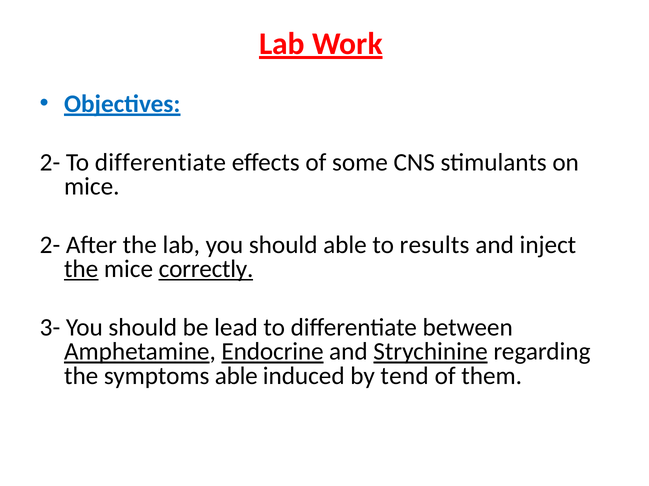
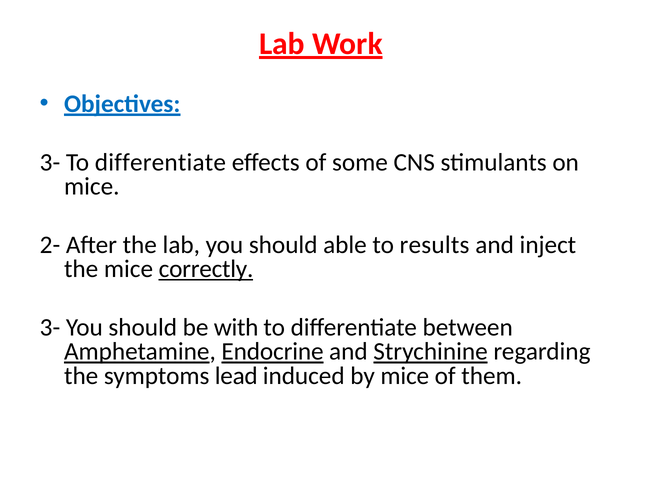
2- at (50, 163): 2- -> 3-
the at (81, 270) underline: present -> none
lead: lead -> with
symptoms able: able -> lead
by tend: tend -> mice
